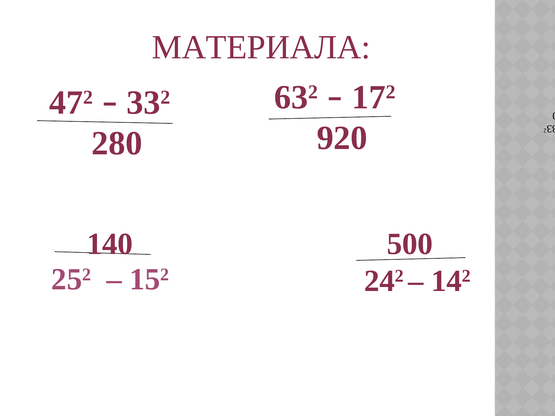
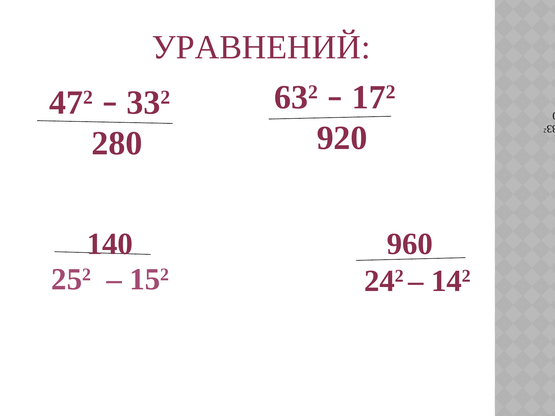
МАТЕРИАЛА: МАТЕРИАЛА -> УРАВНЕНИЙ
500: 500 -> 960
